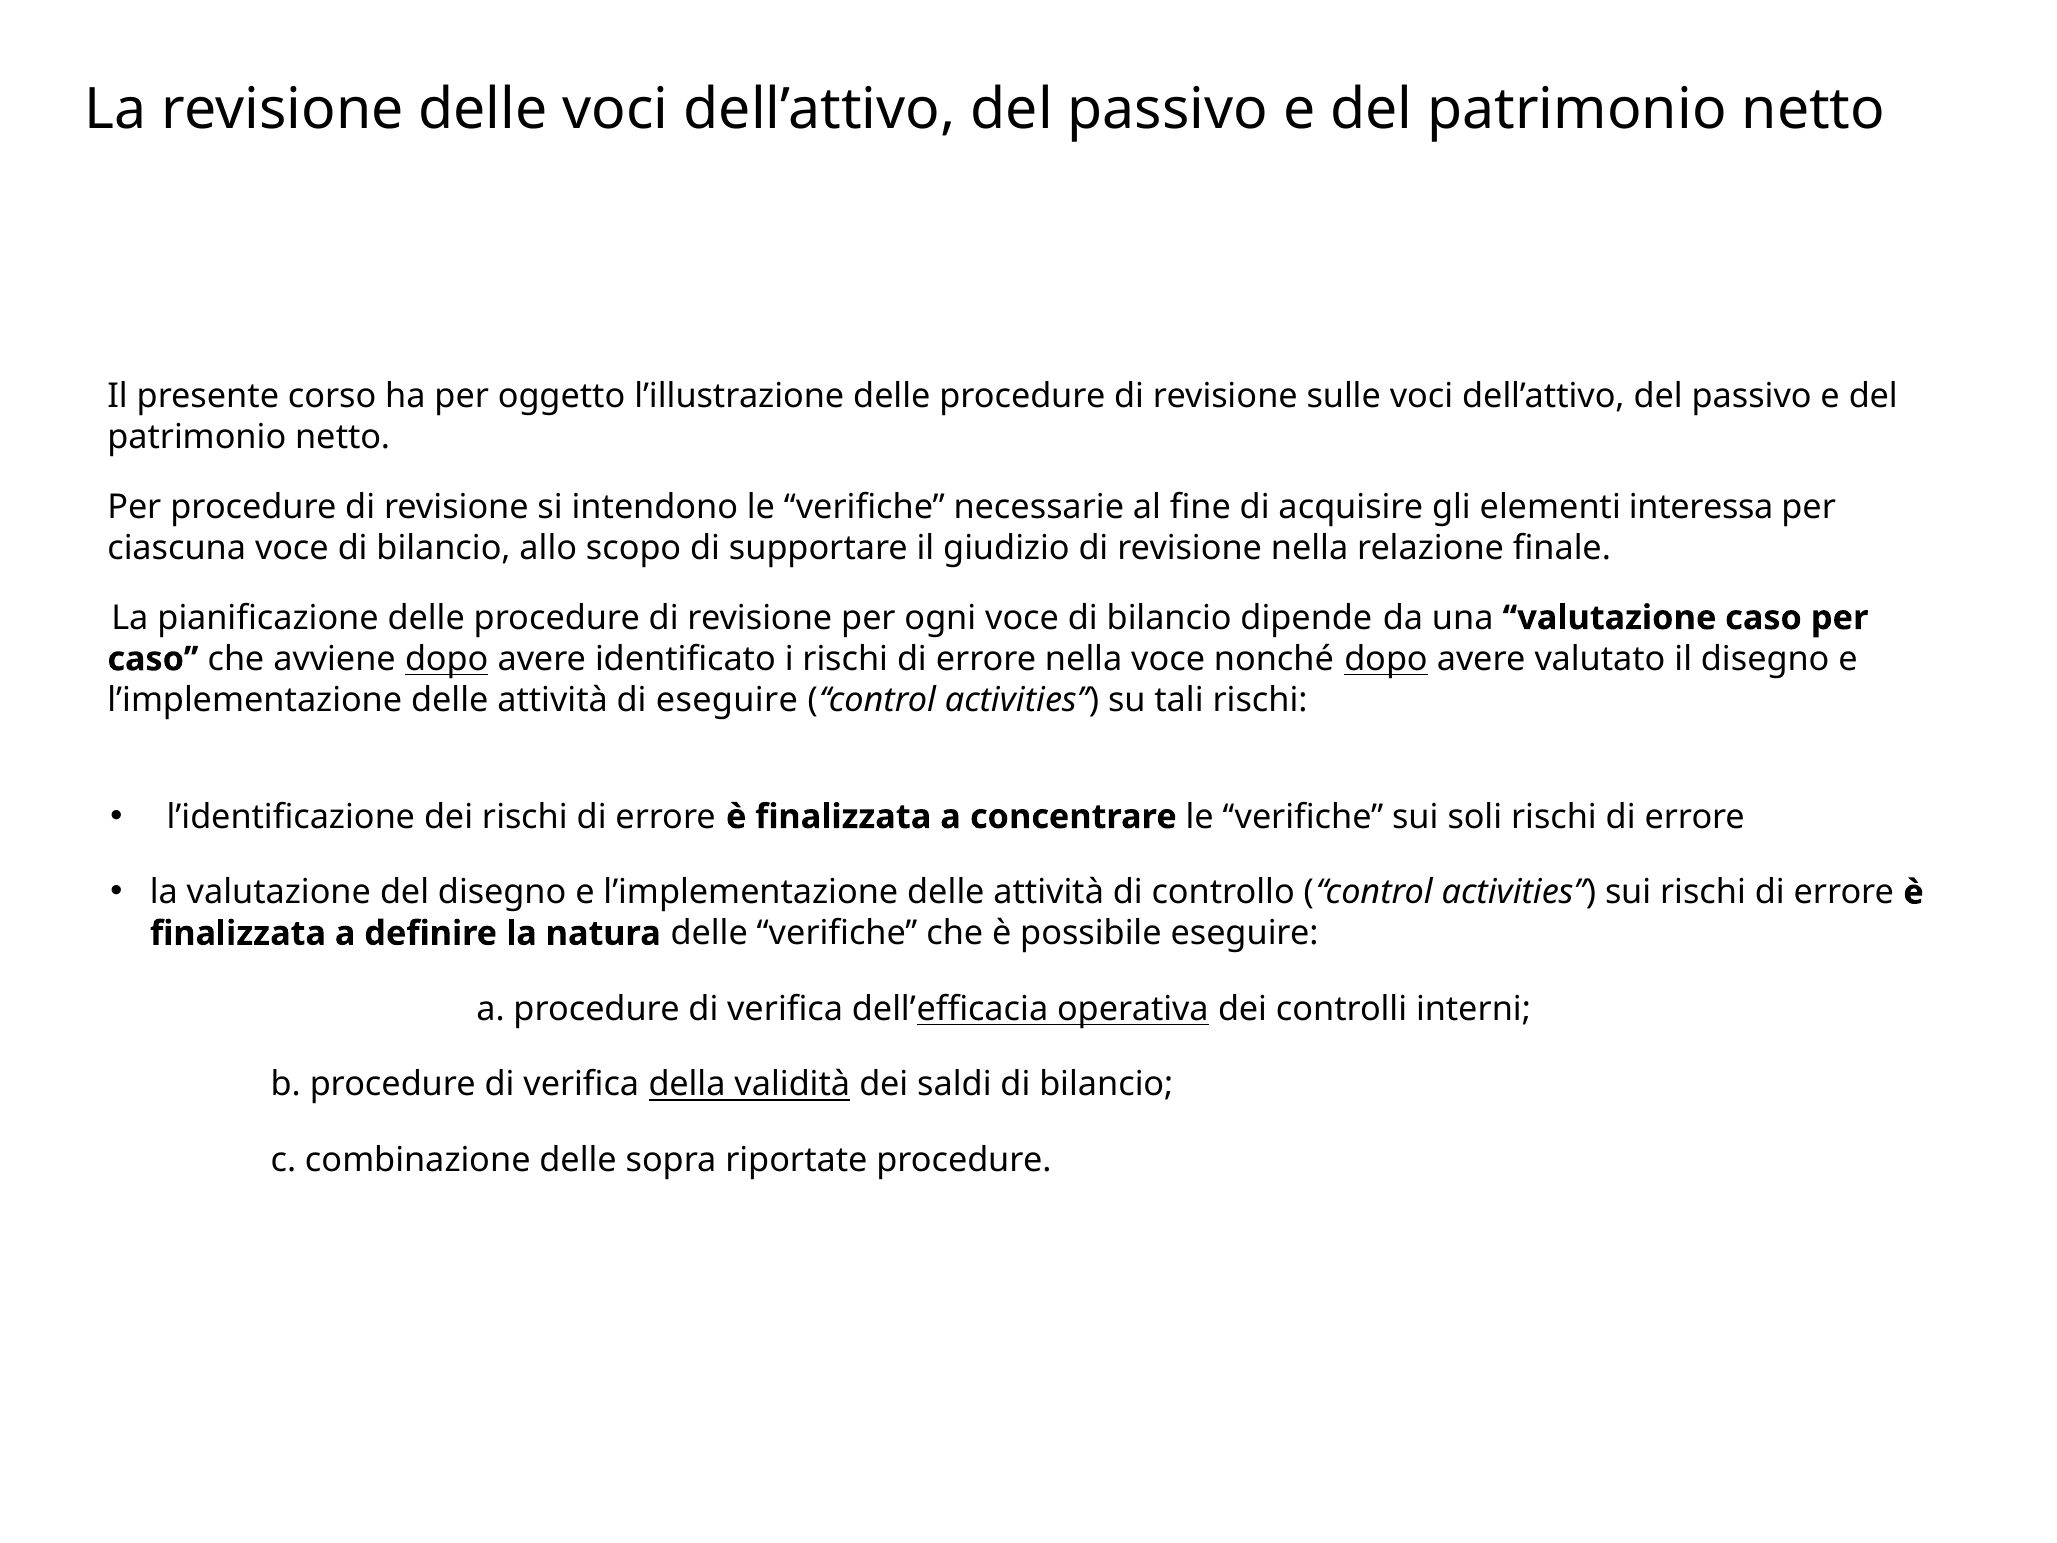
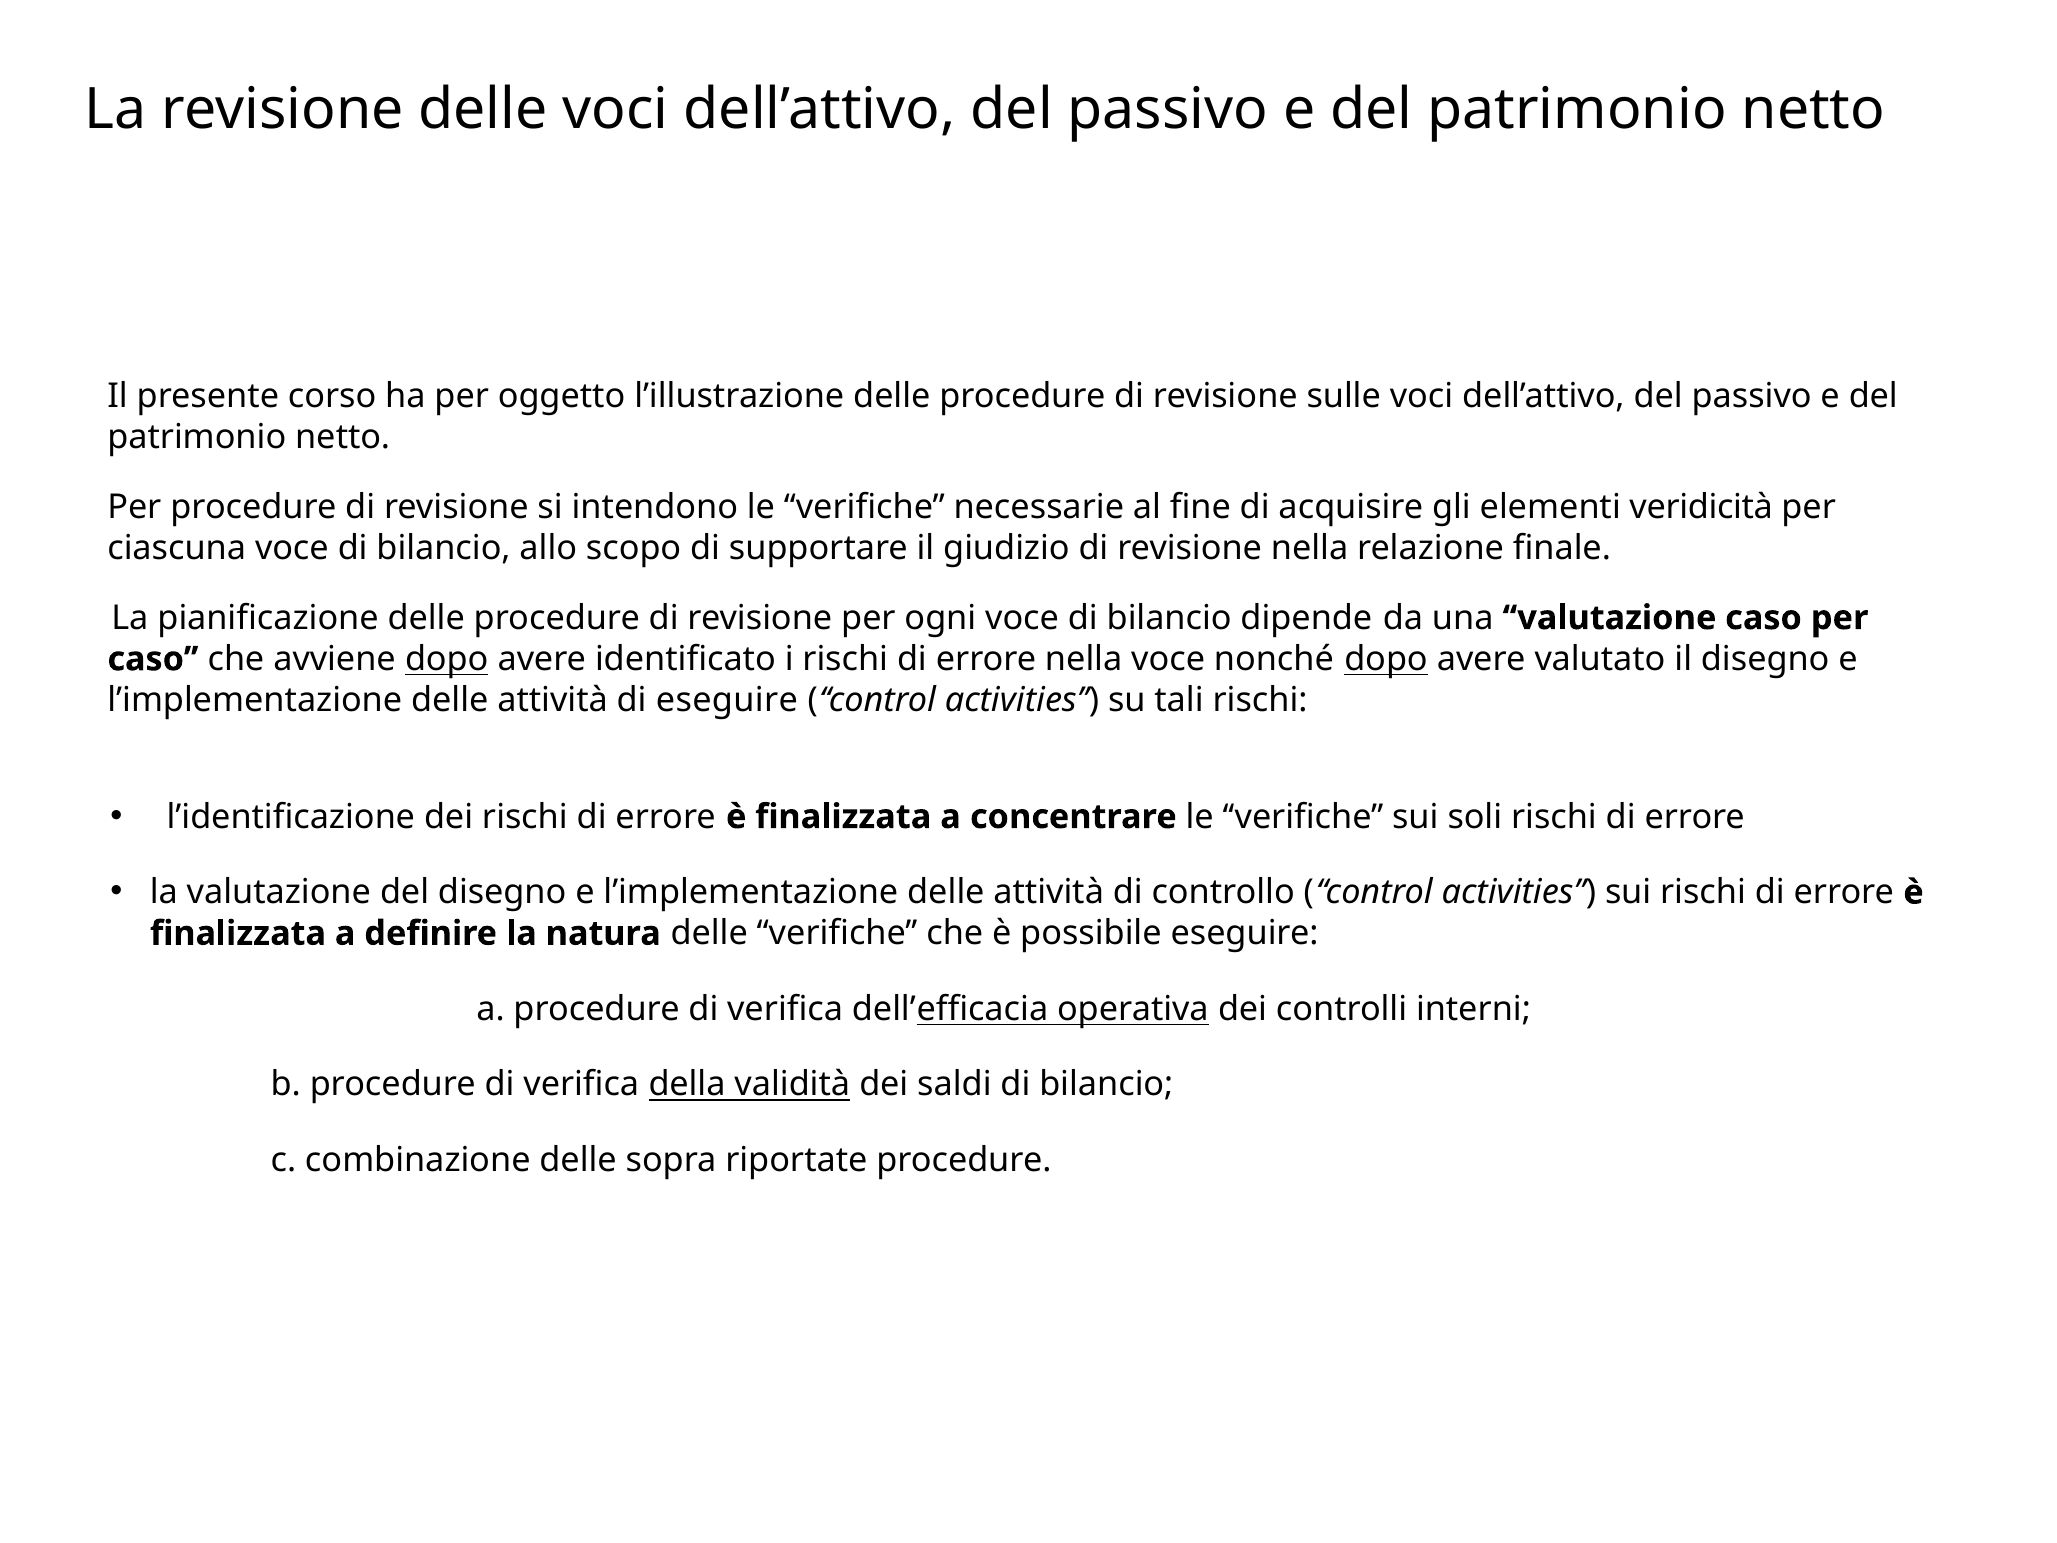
interessa: interessa -> veridicità
